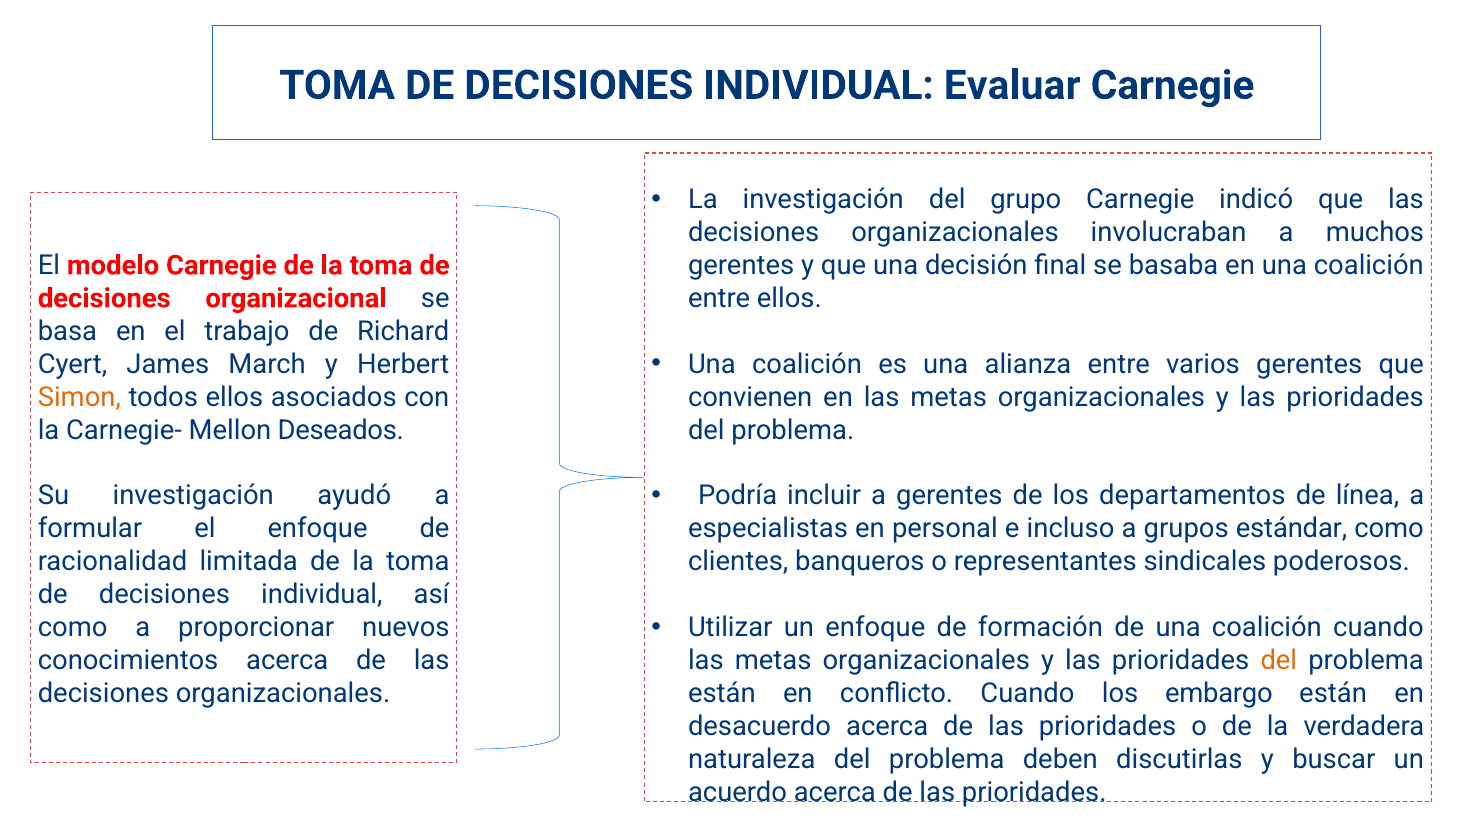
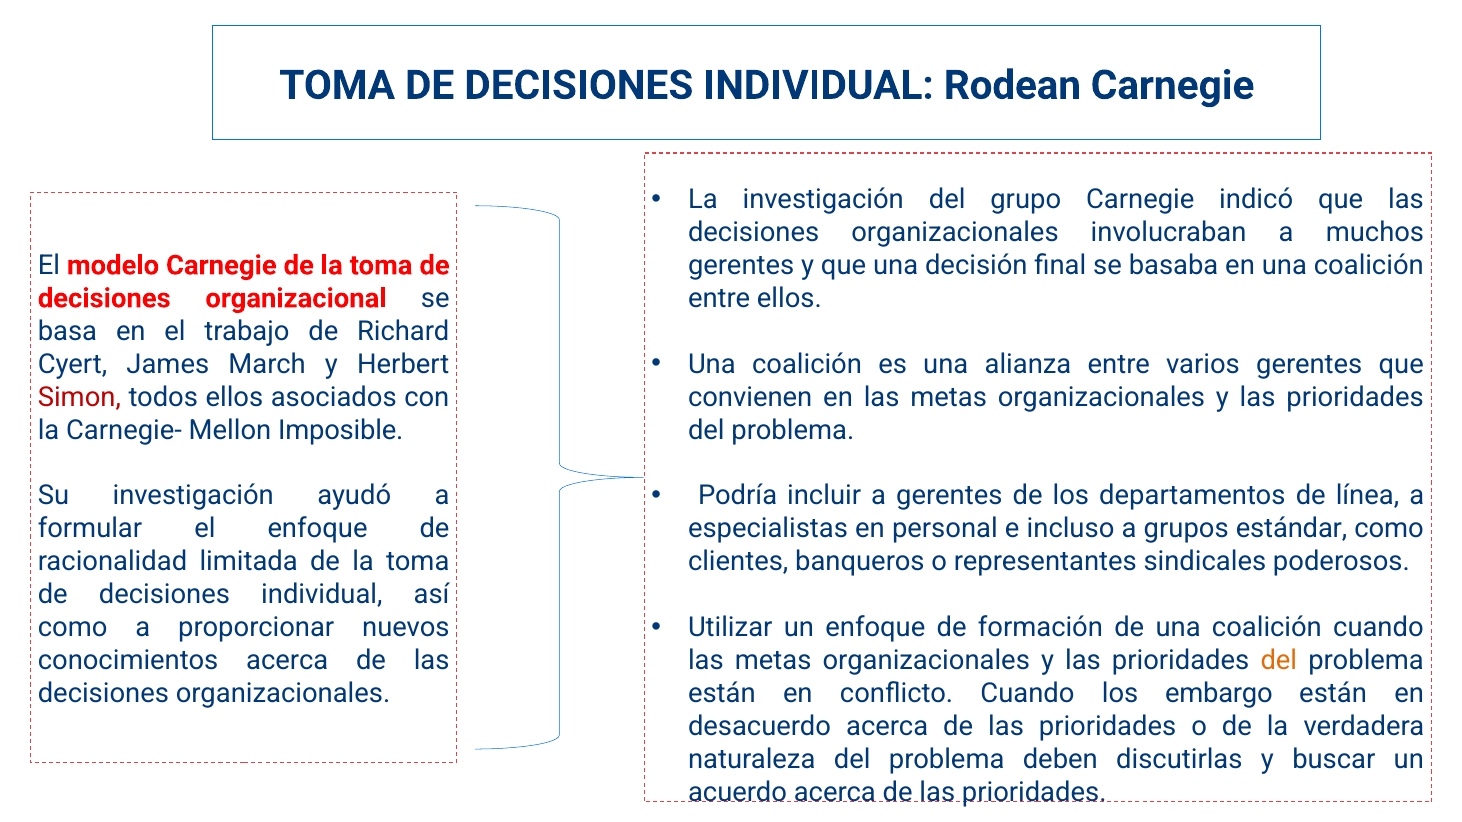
Evaluar: Evaluar -> Rodean
Simon colour: orange -> red
Deseados: Deseados -> Imposible
